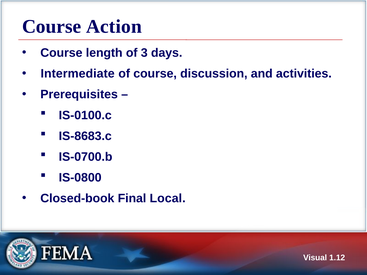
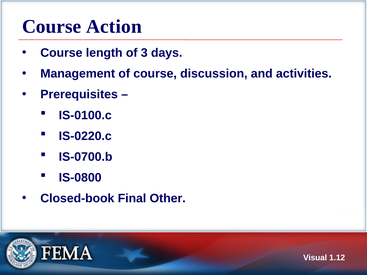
Intermediate: Intermediate -> Management
IS-8683.c: IS-8683.c -> IS-0220.c
Local: Local -> Other
